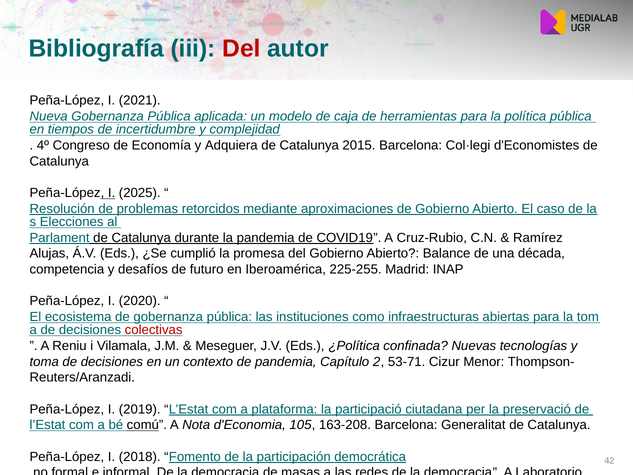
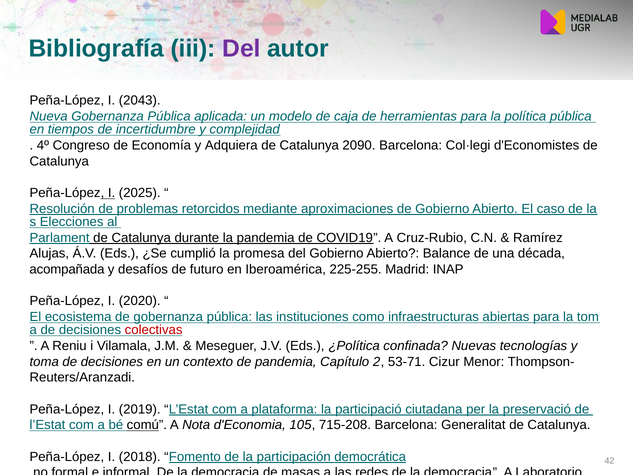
Del at (241, 48) colour: red -> purple
2021: 2021 -> 2043
2015: 2015 -> 2090
competencia: competencia -> acompañada
163-208: 163-208 -> 715-208
